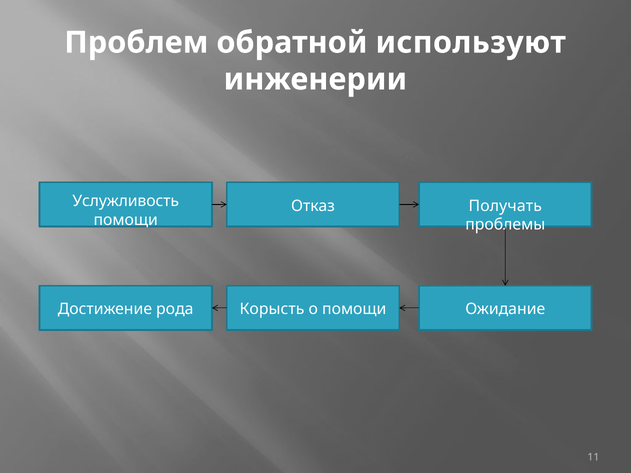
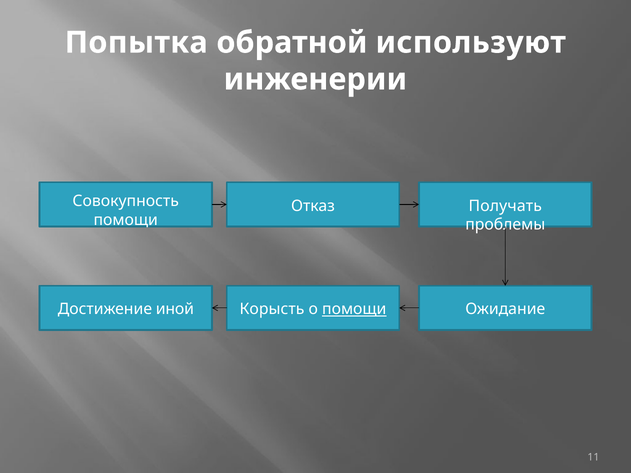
Проблем: Проблем -> Попытка
Услужливость: Услужливость -> Совокупность
рода: рода -> иной
помощи at (354, 309) underline: none -> present
